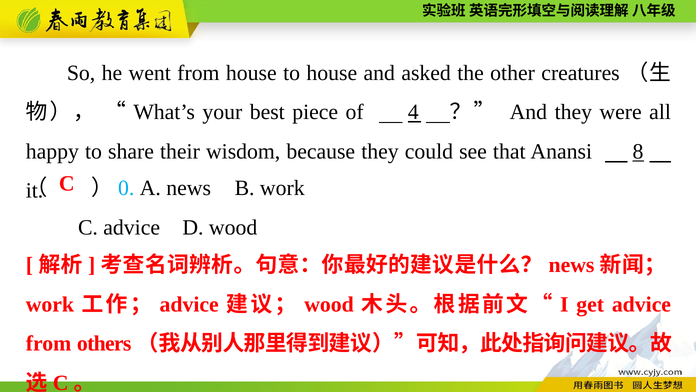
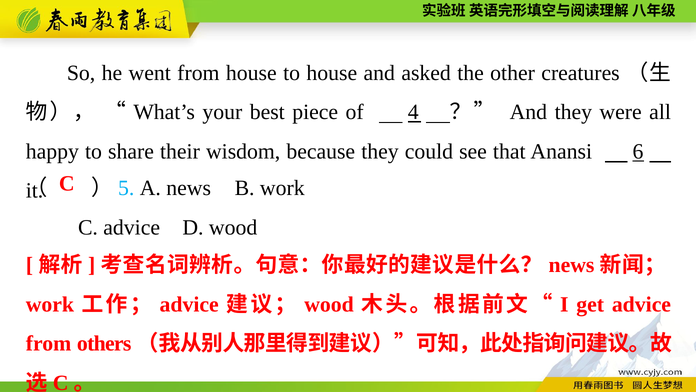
8: 8 -> 6
0: 0 -> 5
